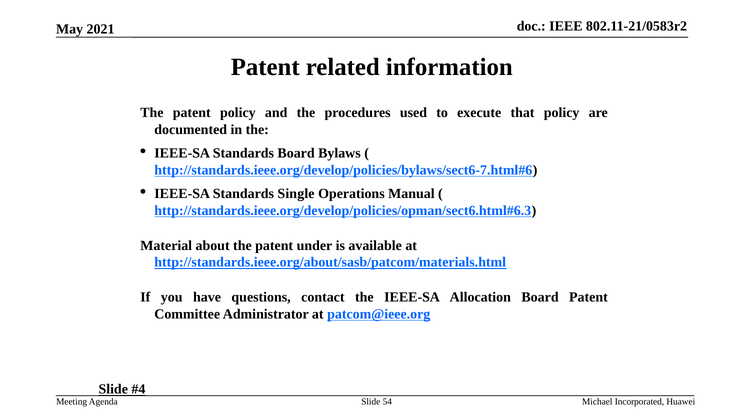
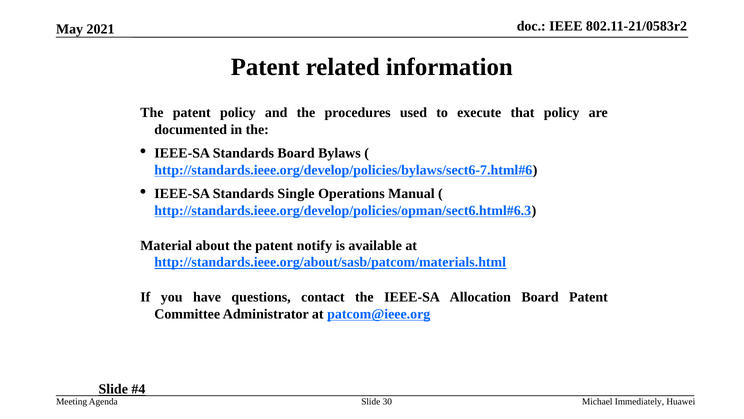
under: under -> notify
54: 54 -> 30
Incorporated: Incorporated -> Immediately
